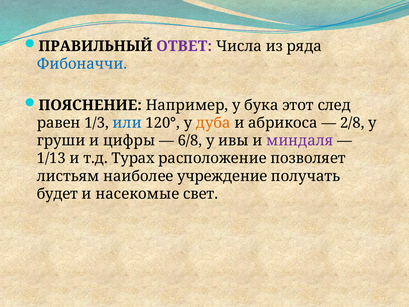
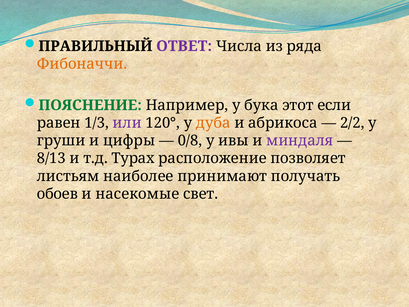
Фибоначчи colour: blue -> orange
ПОЯСНЕНИЕ colour: black -> green
след: след -> если
или colour: blue -> purple
2/8: 2/8 -> 2/2
6/8: 6/8 -> 0/8
1/13: 1/13 -> 8/13
учреждение: учреждение -> принимают
будет: будет -> обоев
